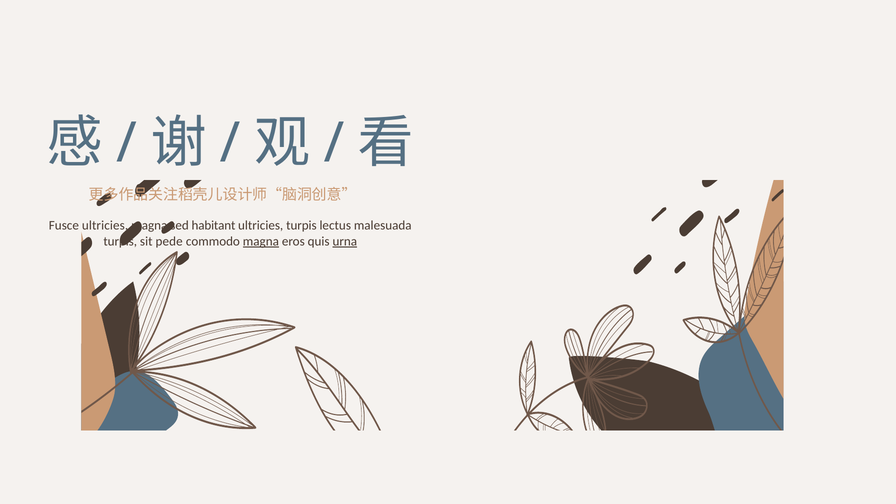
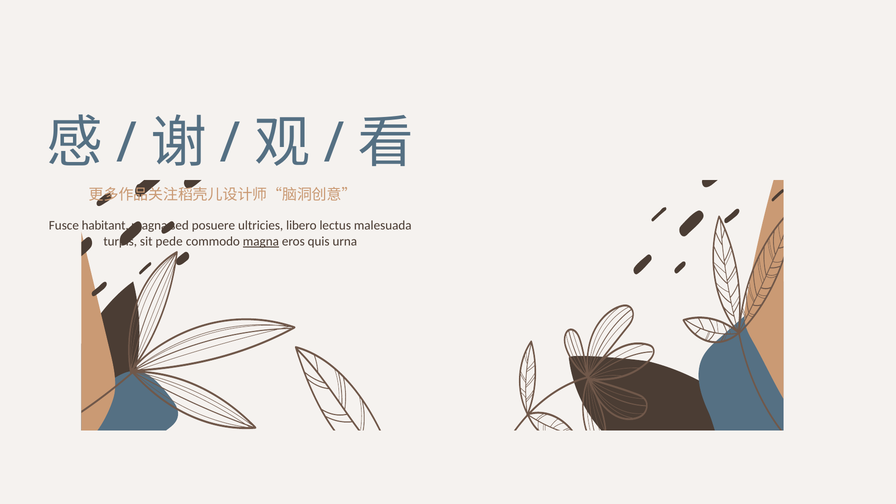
Fusce ultricies: ultricies -> habitant
habitant: habitant -> posuere
ultricies turpis: turpis -> libero
urna underline: present -> none
